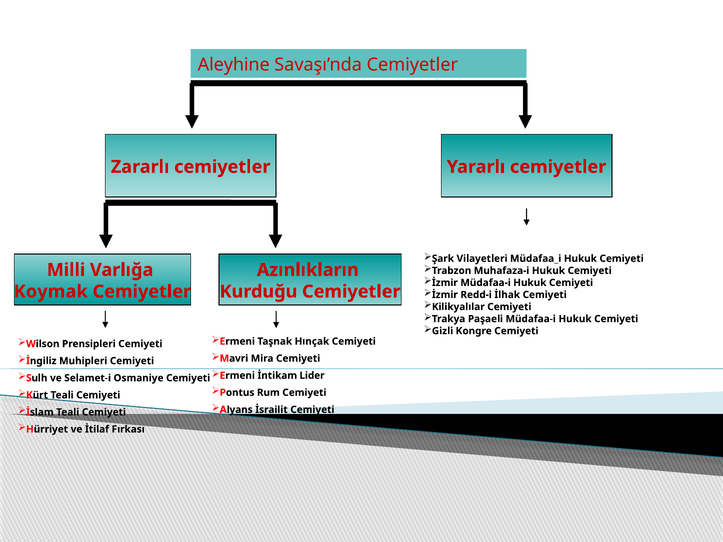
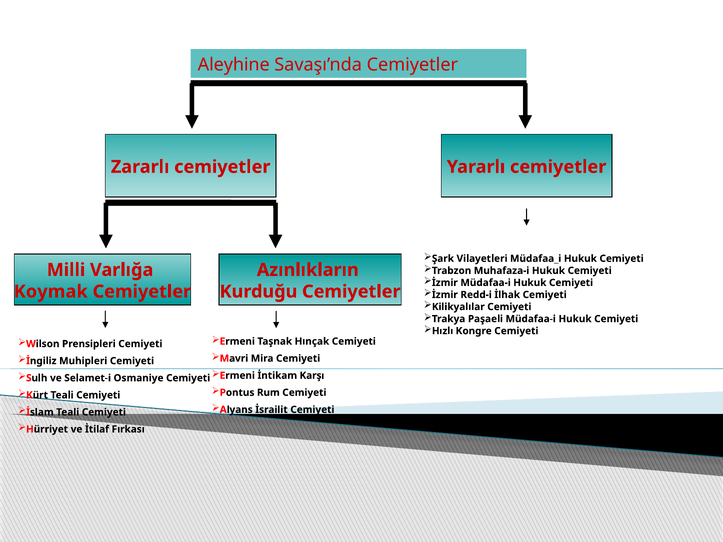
Gizli: Gizli -> Hızlı
Lider: Lider -> Karşı
